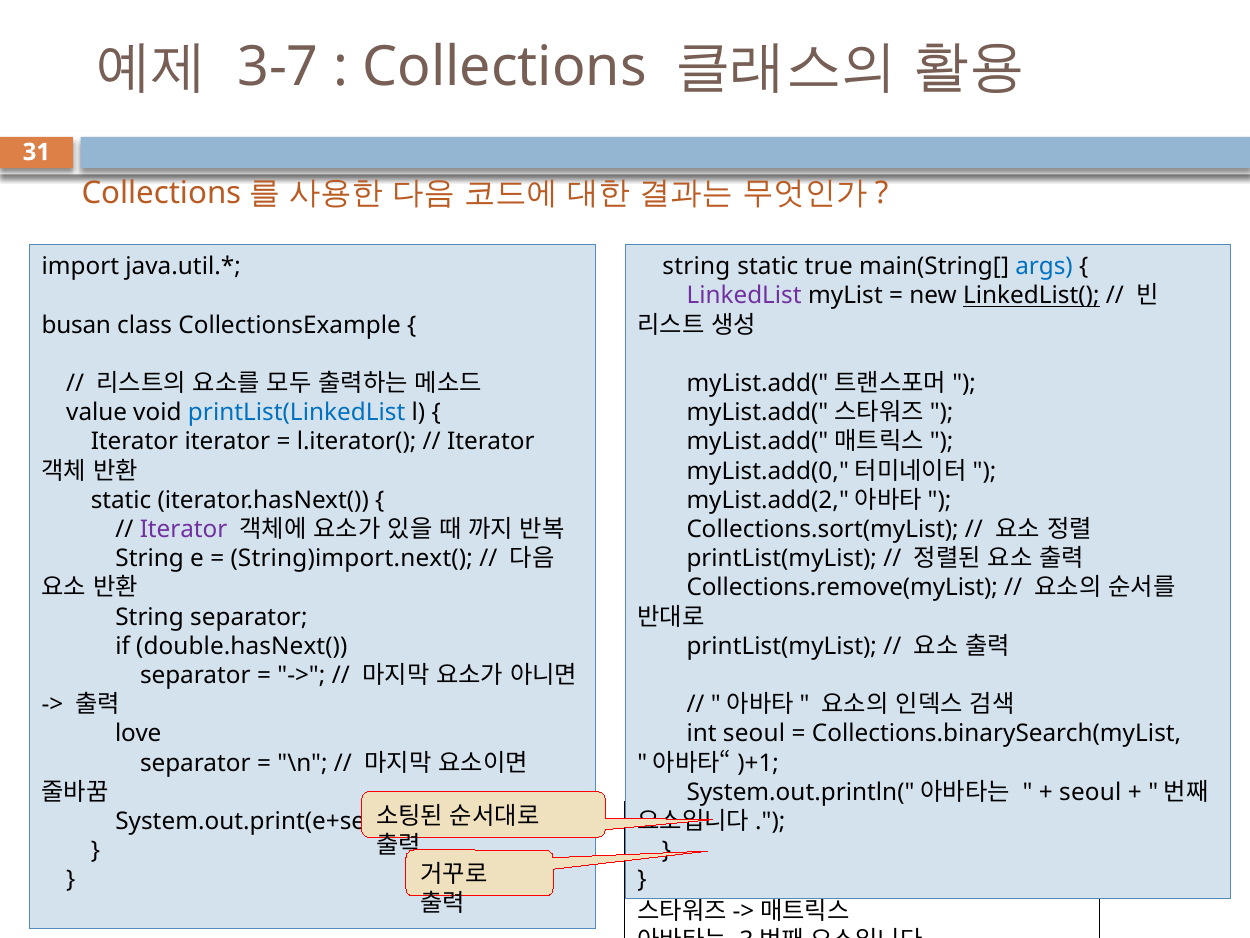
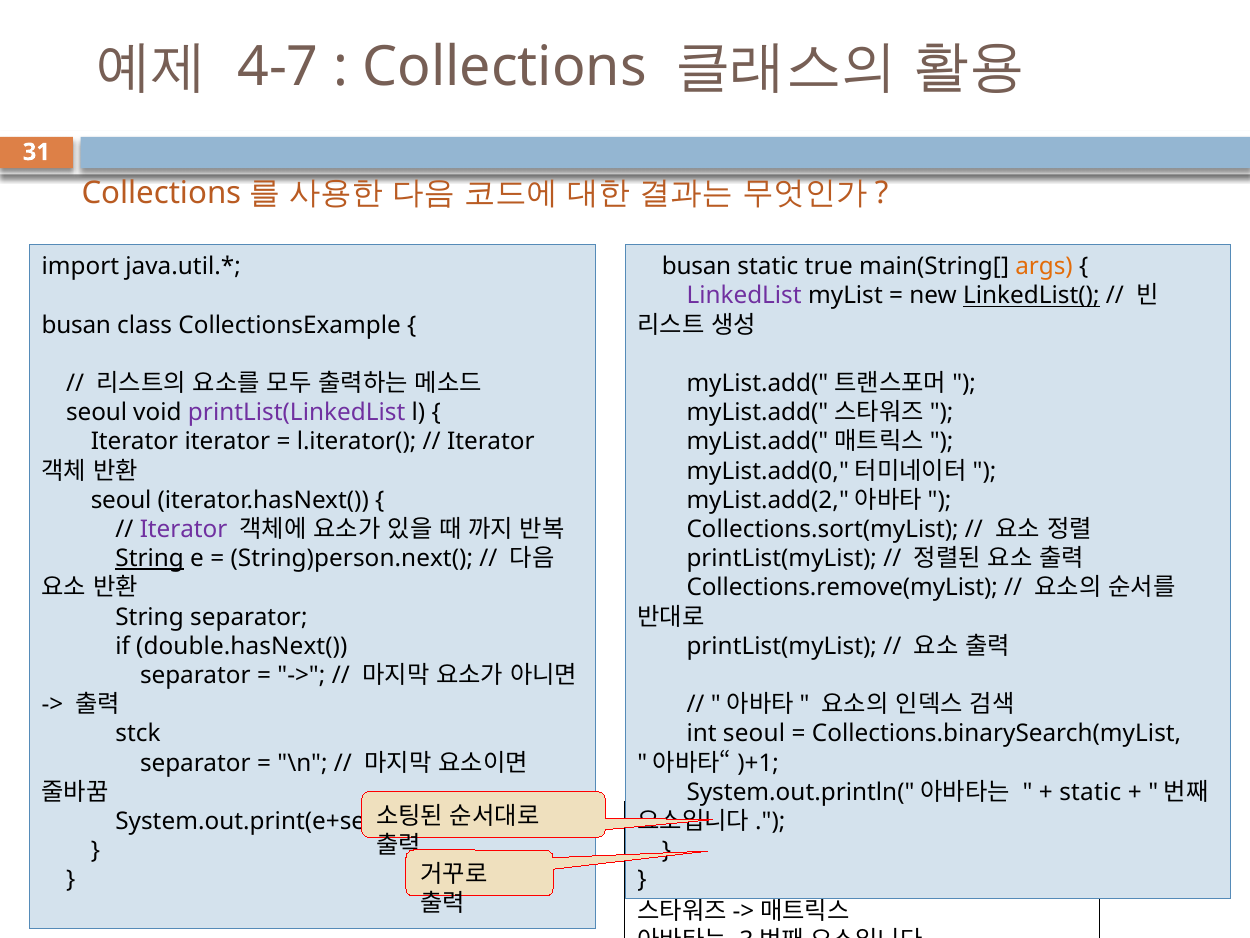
3-7: 3-7 -> 4-7
string at (696, 267): string -> busan
args colour: blue -> orange
value at (97, 412): value -> seoul
printList(LinkedList colour: blue -> purple
static at (121, 500): static -> seoul
String at (150, 558) underline: none -> present
String)import.next(: String)import.next( -> String)person.next(
love: love -> stck
seoul at (1090, 792): seoul -> static
